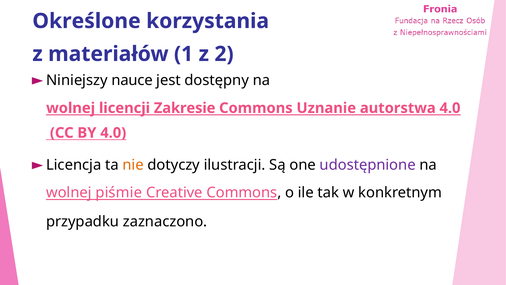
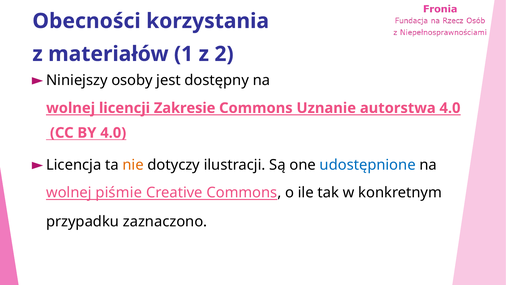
Określone: Określone -> Obecności
nauce: nauce -> osoby
udostępnione colour: purple -> blue
